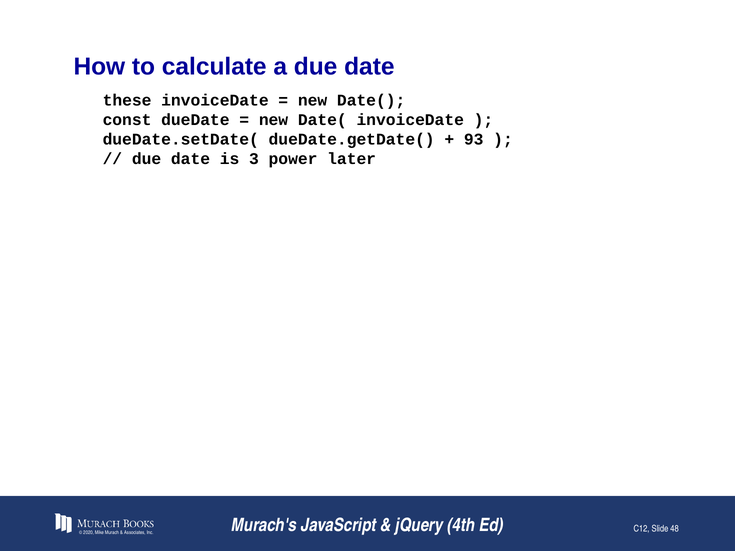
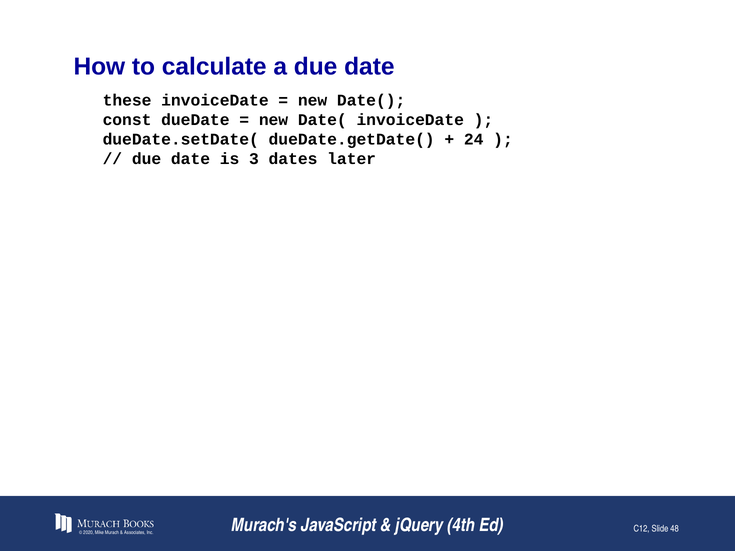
93: 93 -> 24
power: power -> dates
